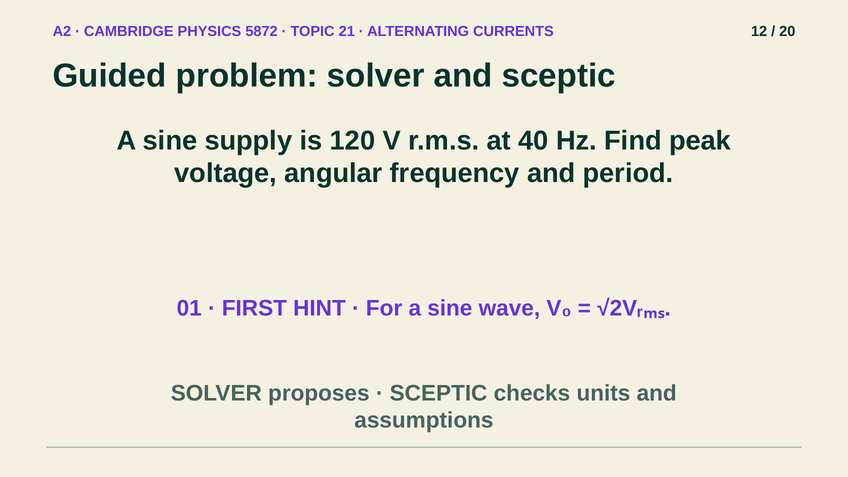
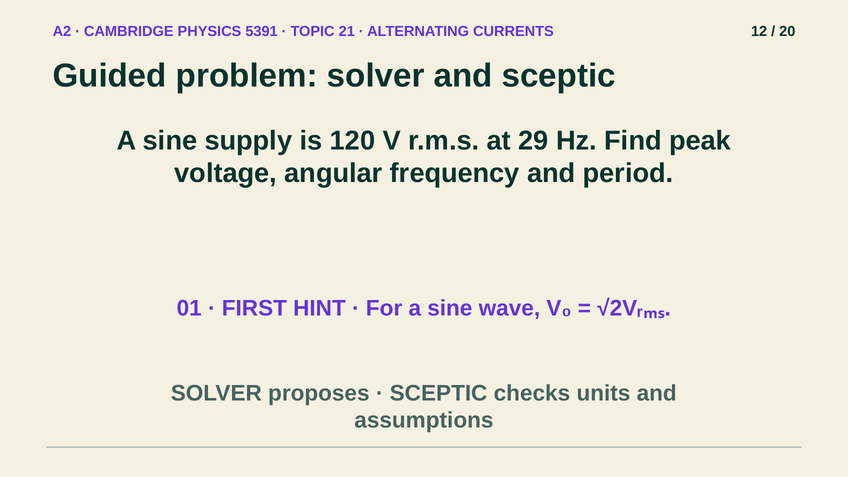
5872: 5872 -> 5391
40: 40 -> 29
